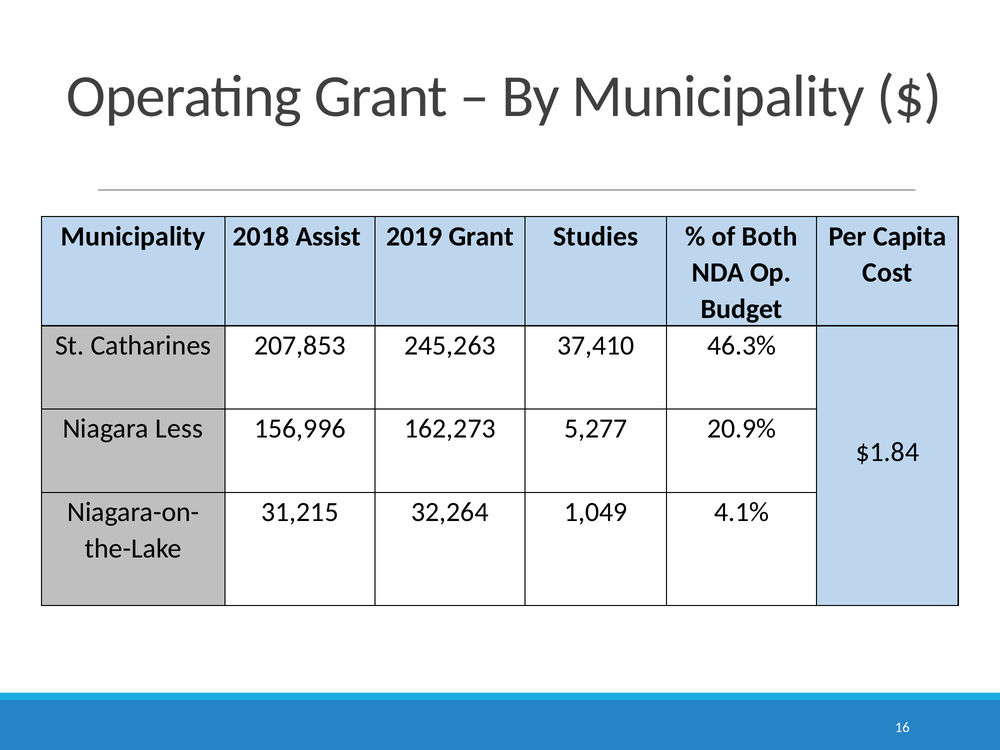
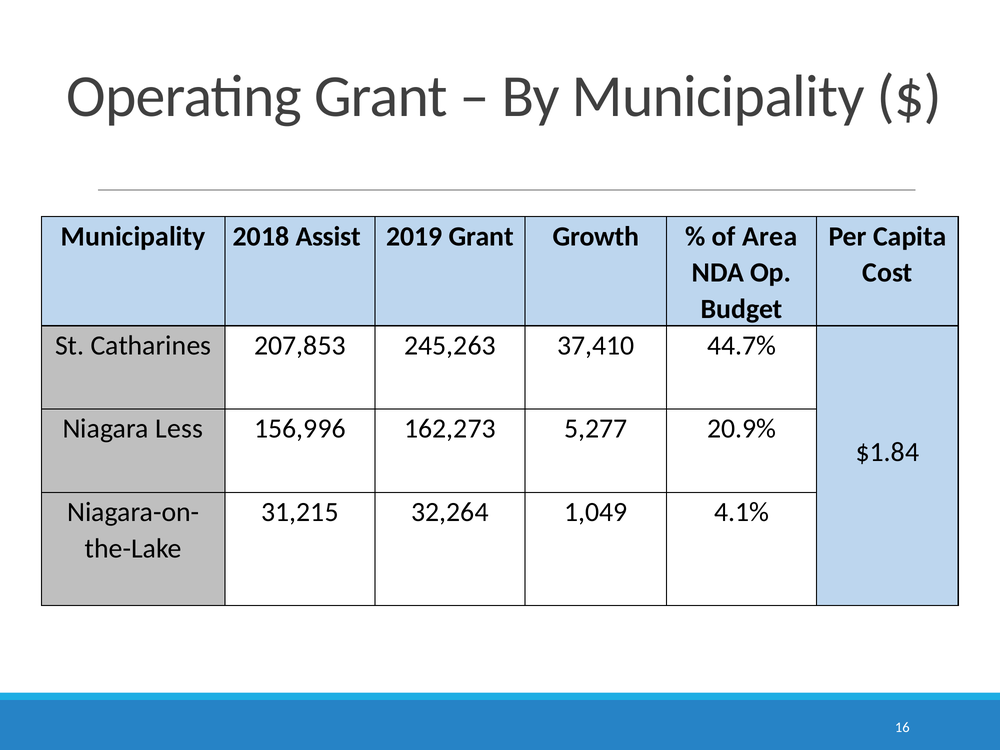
Studies: Studies -> Growth
Both: Both -> Area
46.3%: 46.3% -> 44.7%
